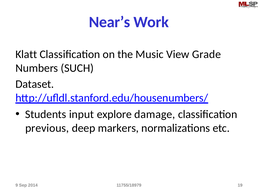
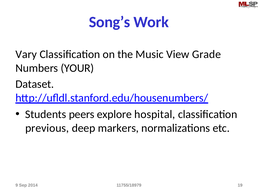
Near’s: Near’s -> Song’s
Klatt: Klatt -> Vary
SUCH: SUCH -> YOUR
input: input -> peers
damage: damage -> hospital
